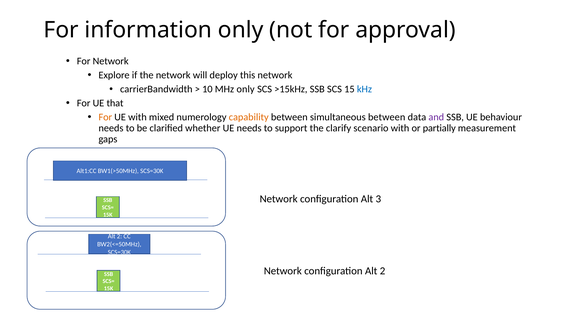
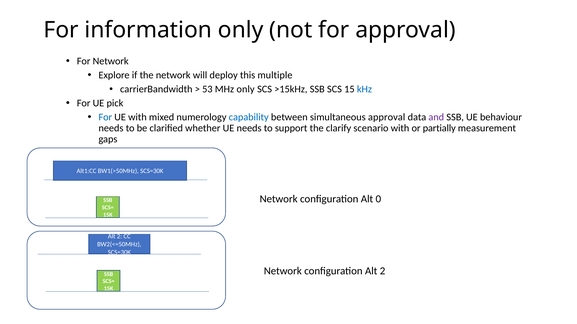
this network: network -> multiple
10: 10 -> 53
that: that -> pick
For at (105, 117) colour: orange -> blue
capability colour: orange -> blue
simultaneous between: between -> approval
3: 3 -> 0
